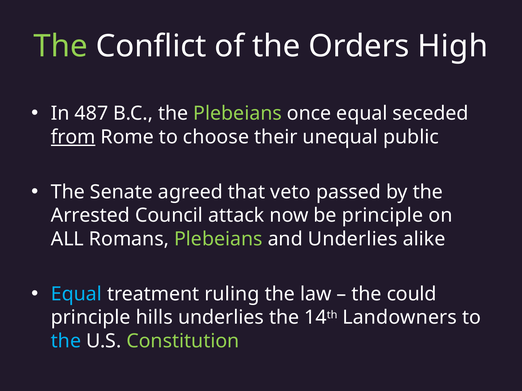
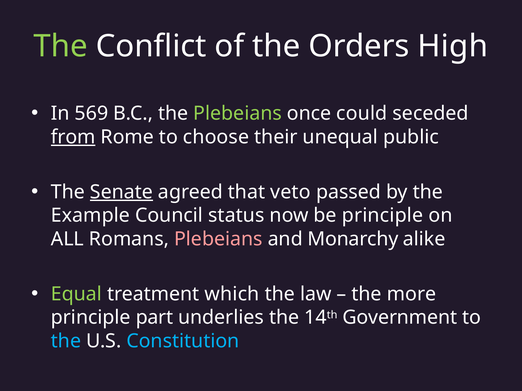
487: 487 -> 569
once equal: equal -> could
Senate underline: none -> present
Arrested: Arrested -> Example
attack: attack -> status
Plebeians at (218, 239) colour: light green -> pink
and Underlies: Underlies -> Monarchy
Equal at (76, 294) colour: light blue -> light green
ruling: ruling -> which
could: could -> more
hills: hills -> part
Landowners: Landowners -> Government
Constitution colour: light green -> light blue
